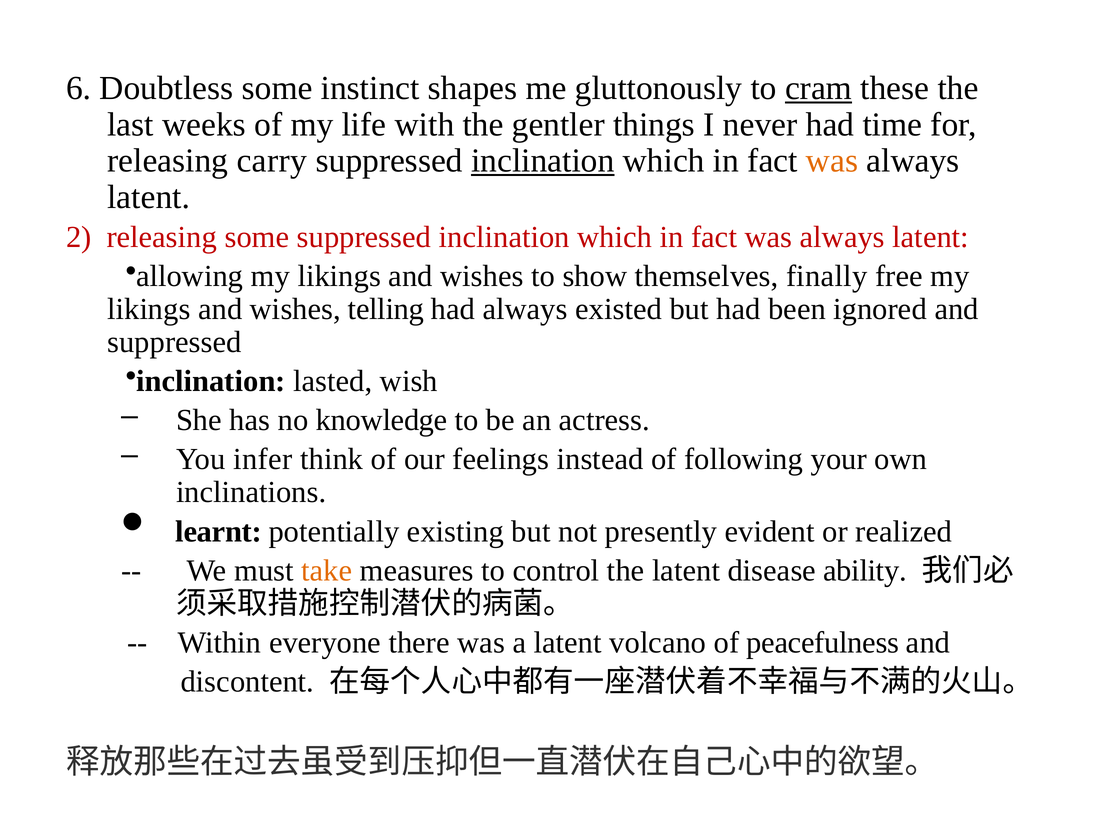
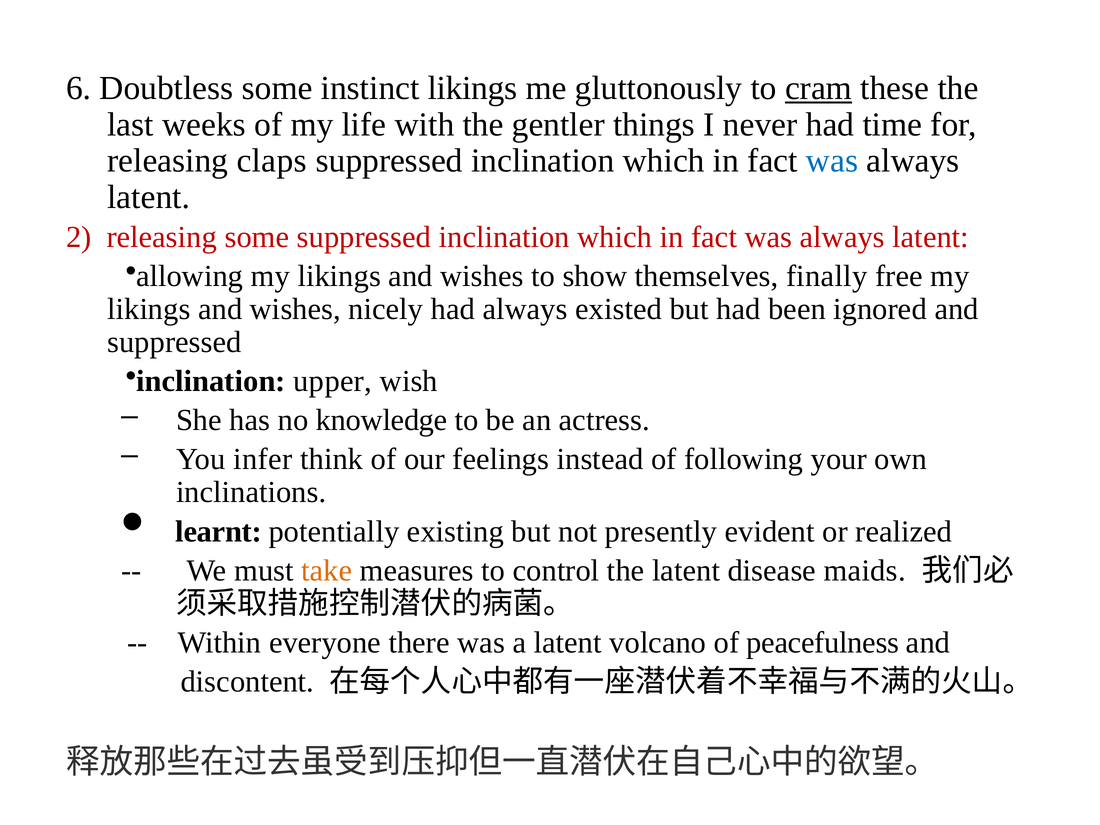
instinct shapes: shapes -> likings
carry: carry -> claps
inclination at (543, 161) underline: present -> none
was at (832, 161) colour: orange -> blue
telling: telling -> nicely
lasted: lasted -> upper
ability: ability -> maids
